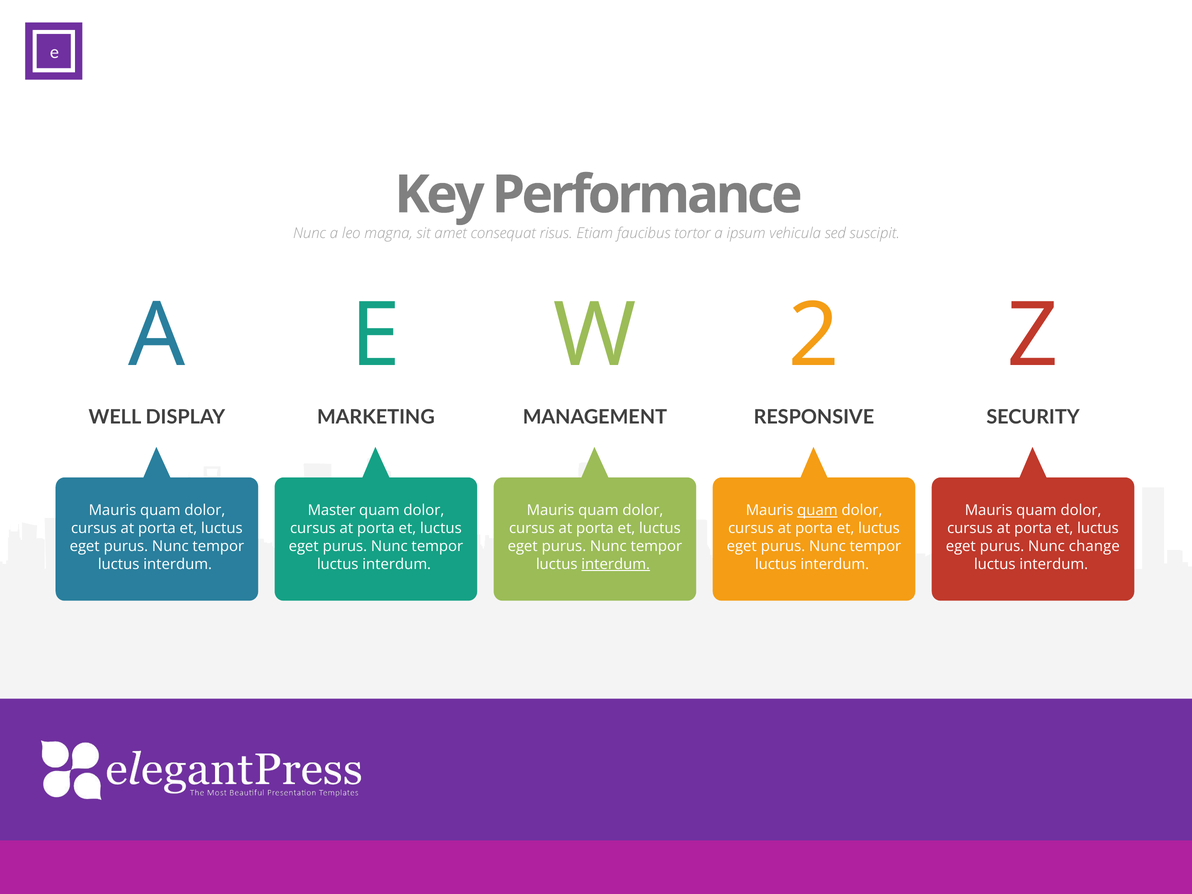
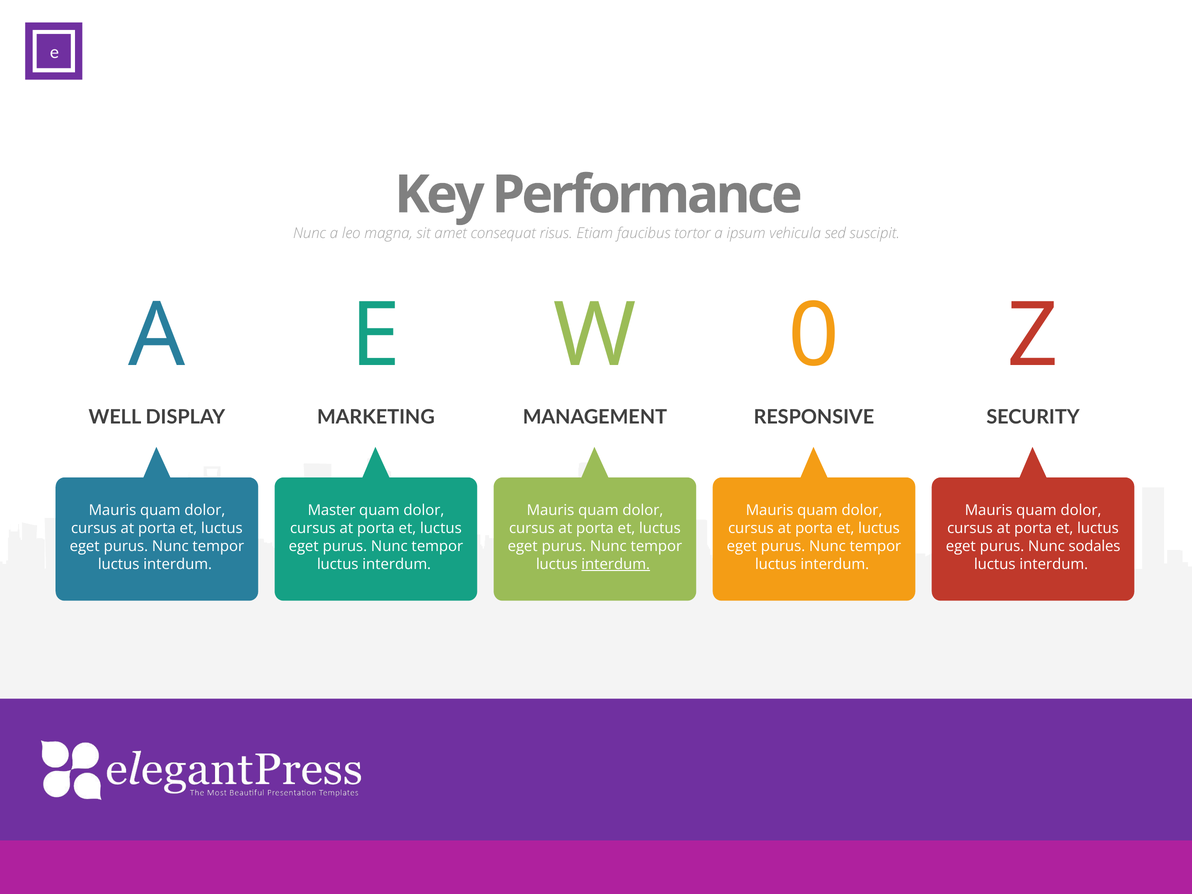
2: 2 -> 0
quam at (817, 510) underline: present -> none
change: change -> sodales
